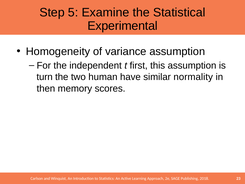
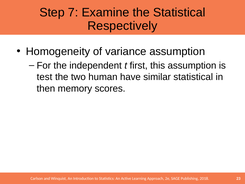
5: 5 -> 7
Experimental: Experimental -> Respectively
turn: turn -> test
similar normality: normality -> statistical
